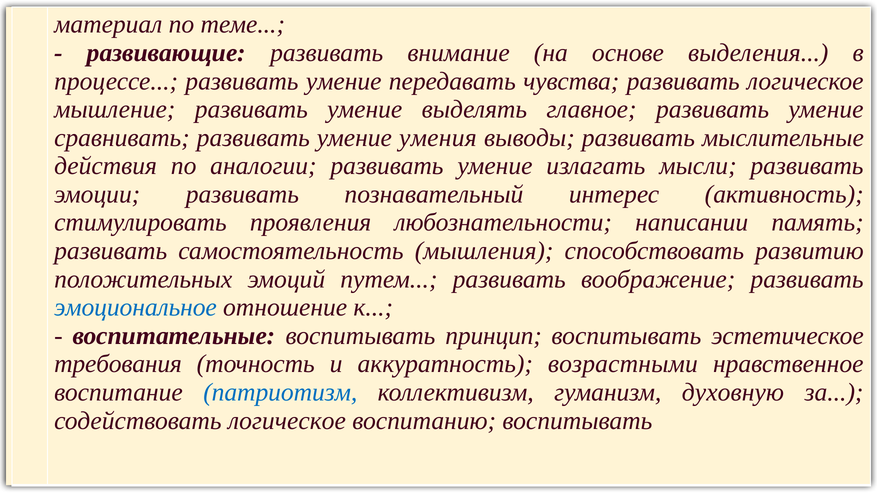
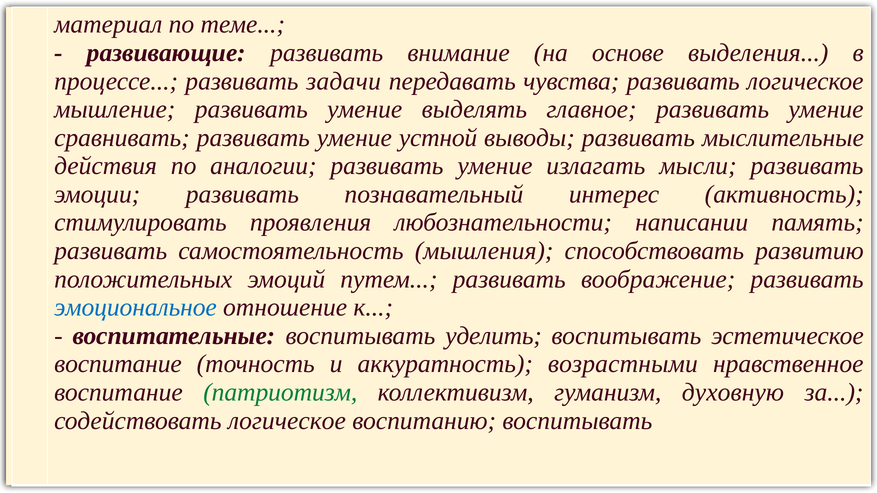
процессе развивать умение: умение -> задачи
умения: умения -> устной
принцип: принцип -> уделить
требования at (118, 364): требования -> воспитание
патриотизм colour: blue -> green
